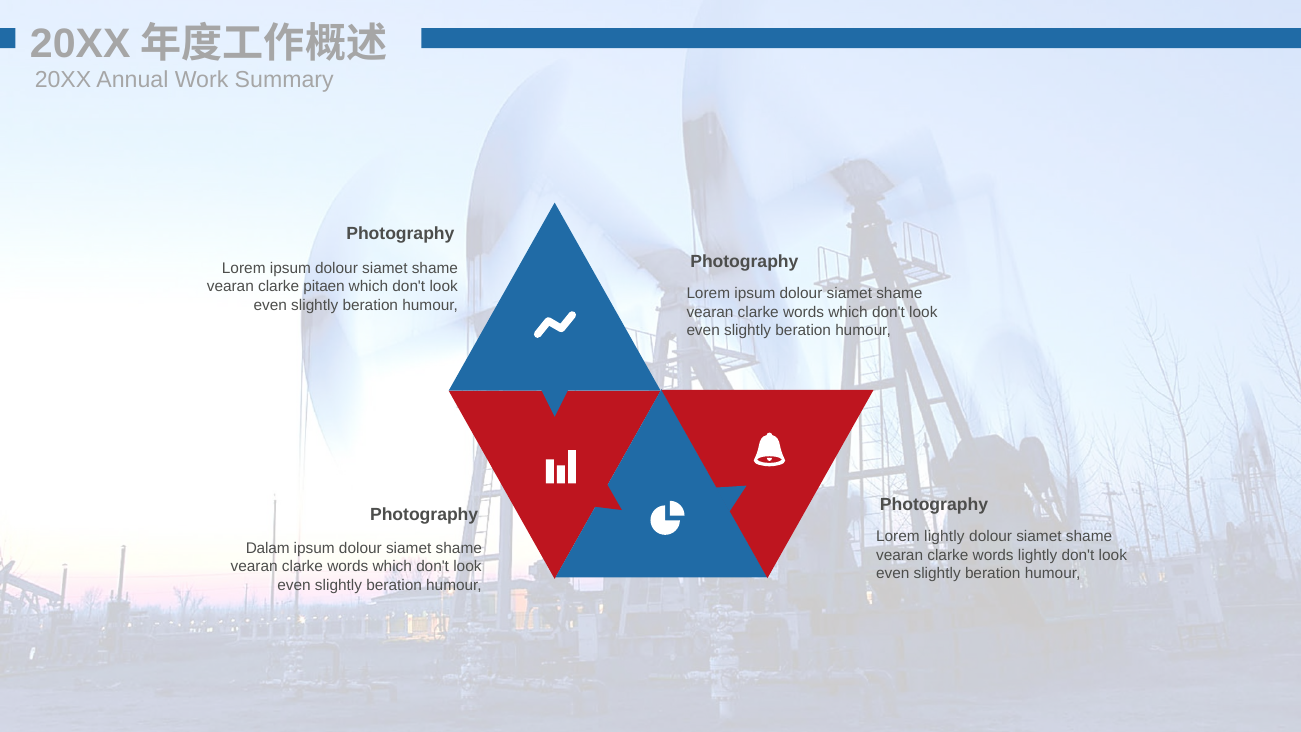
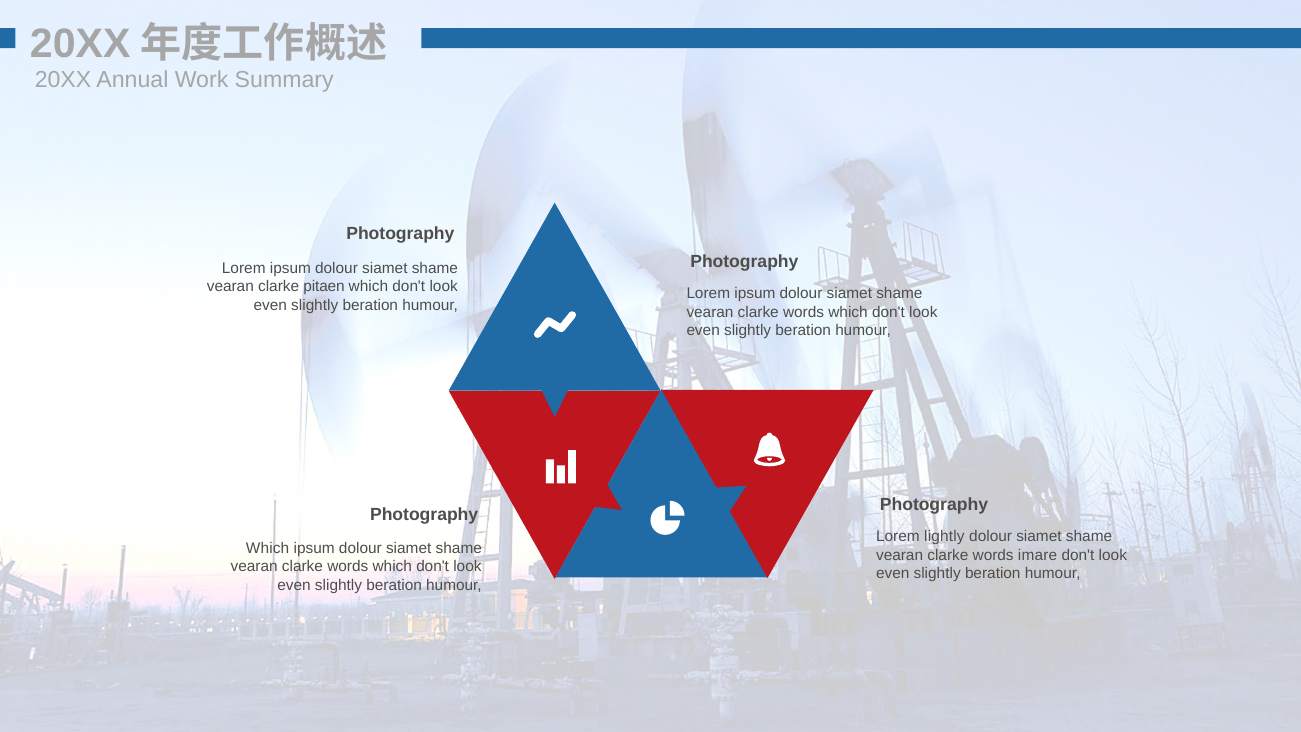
Dalam at (268, 548): Dalam -> Which
words lightly: lightly -> imare
